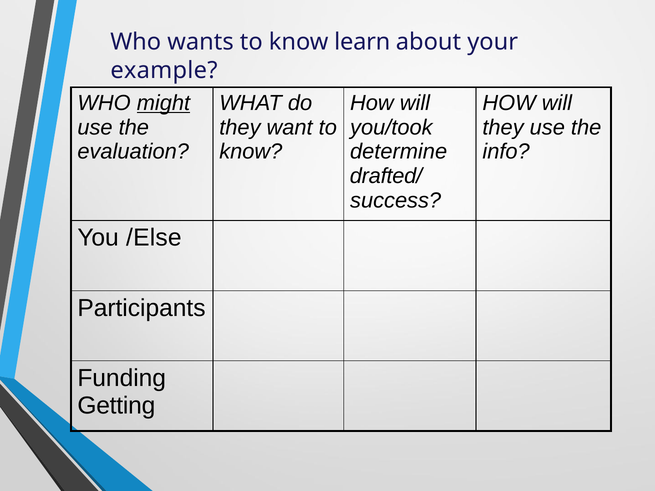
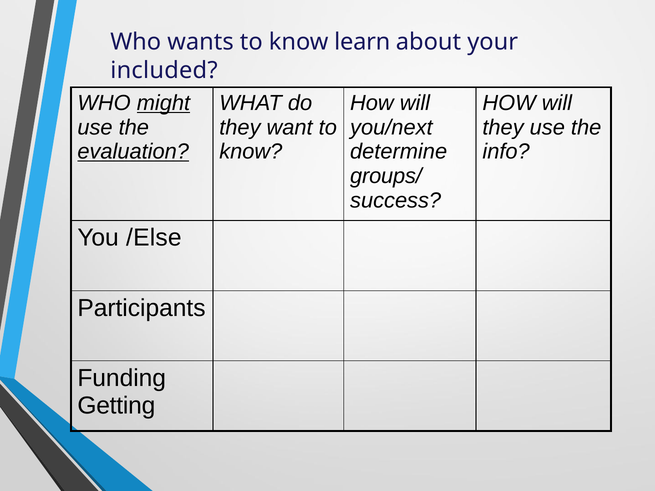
example: example -> included
you/took: you/took -> you/next
evaluation underline: none -> present
drafted/: drafted/ -> groups/
